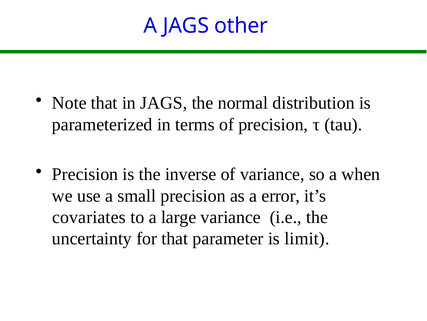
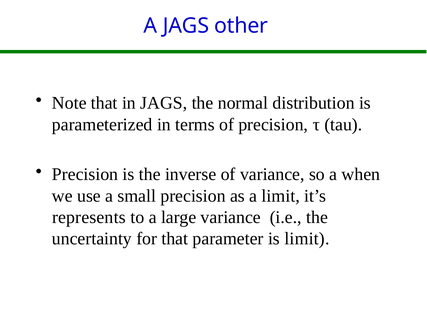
a error: error -> limit
covariates: covariates -> represents
